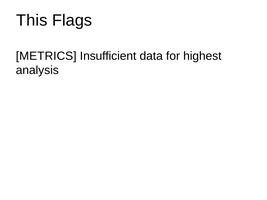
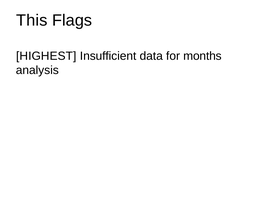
METRICS: METRICS -> HIGHEST
highest: highest -> months
